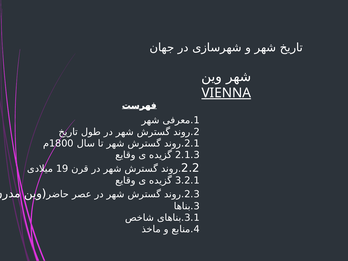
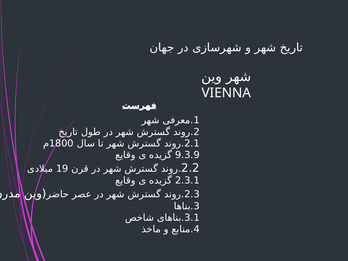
VIENNA underline: present -> none
2.1.3: 2.1.3 -> 9.3.9
3.2.1: 3.2.1 -> 2.3.1
